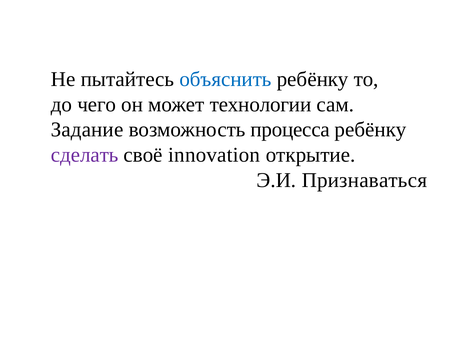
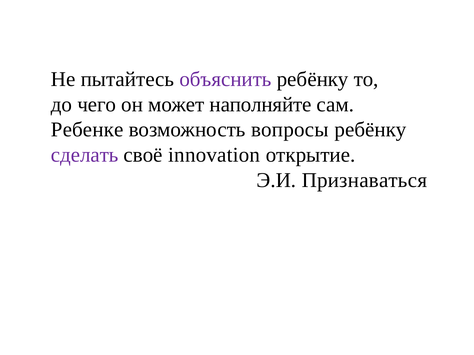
объяснить colour: blue -> purple
технологии: технологии -> наполняйте
Задание: Задание -> Ребенке
процесса: процесса -> вопросы
